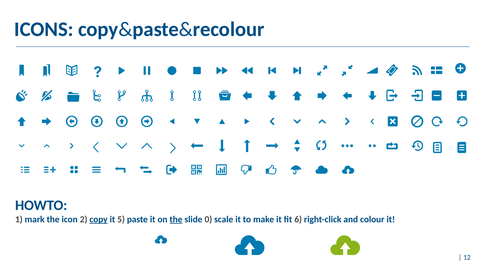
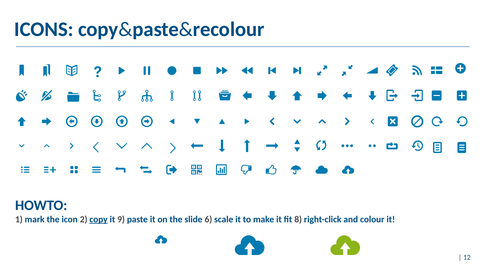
5: 5 -> 9
the at (176, 219) underline: present -> none
0: 0 -> 6
6: 6 -> 8
